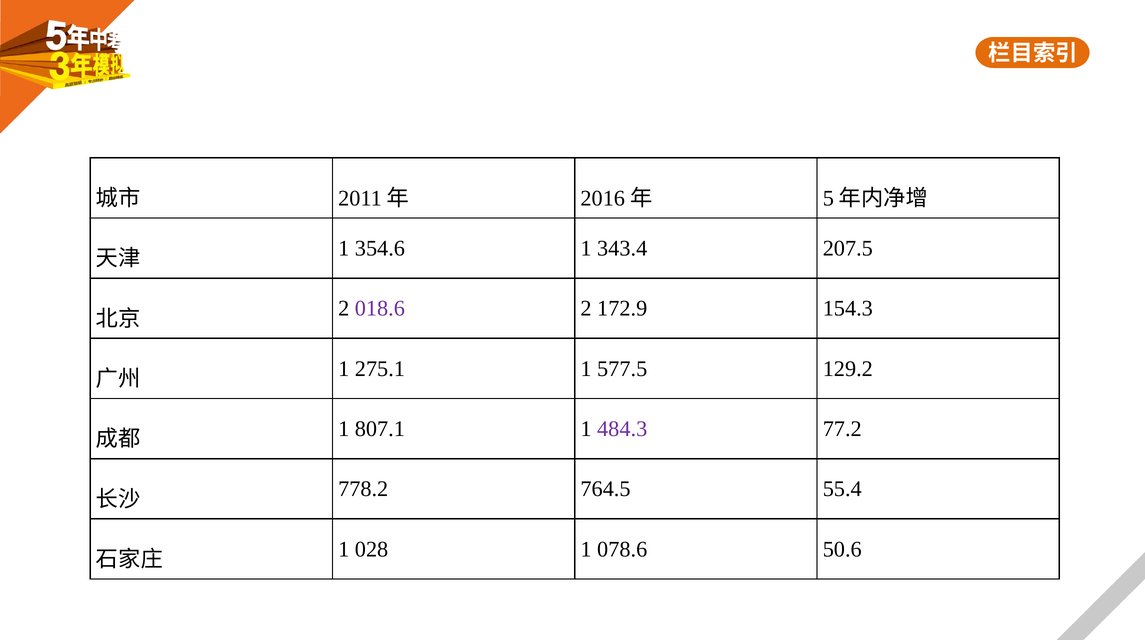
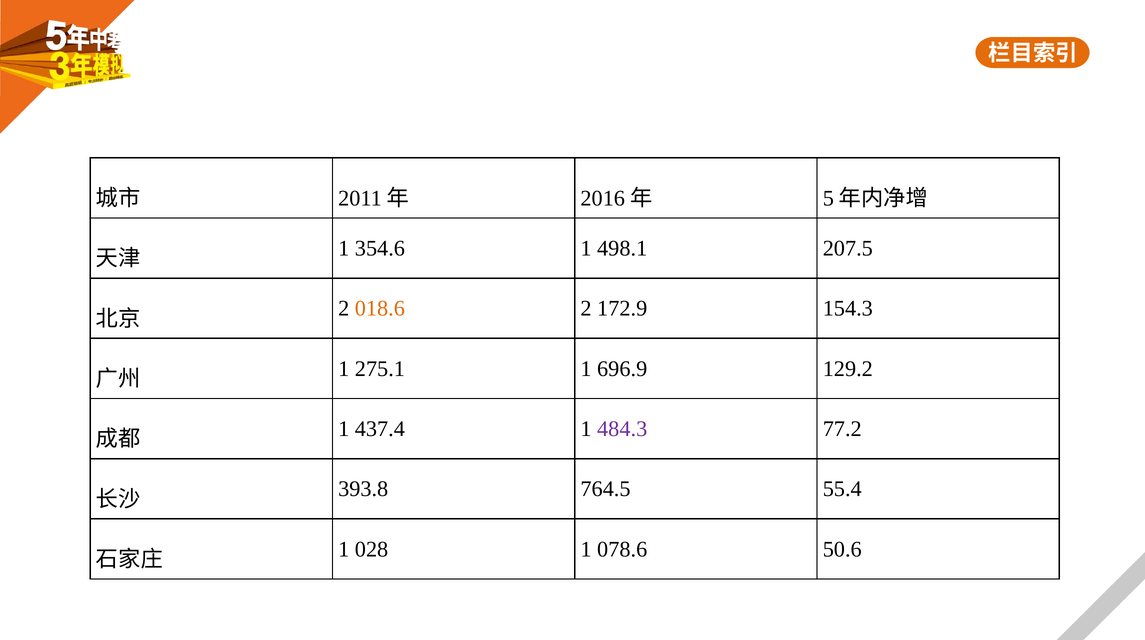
343.4: 343.4 -> 498.1
018.6 colour: purple -> orange
577.5: 577.5 -> 696.9
807.1: 807.1 -> 437.4
778.2: 778.2 -> 393.8
